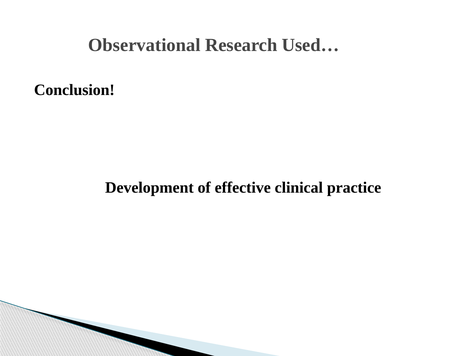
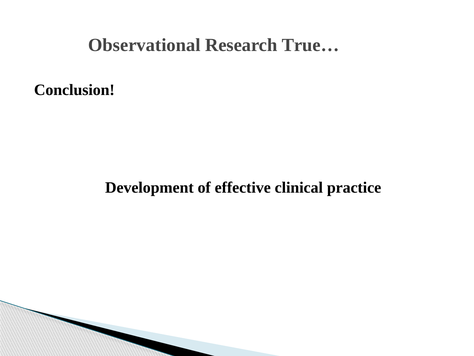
Used…: Used… -> True…
